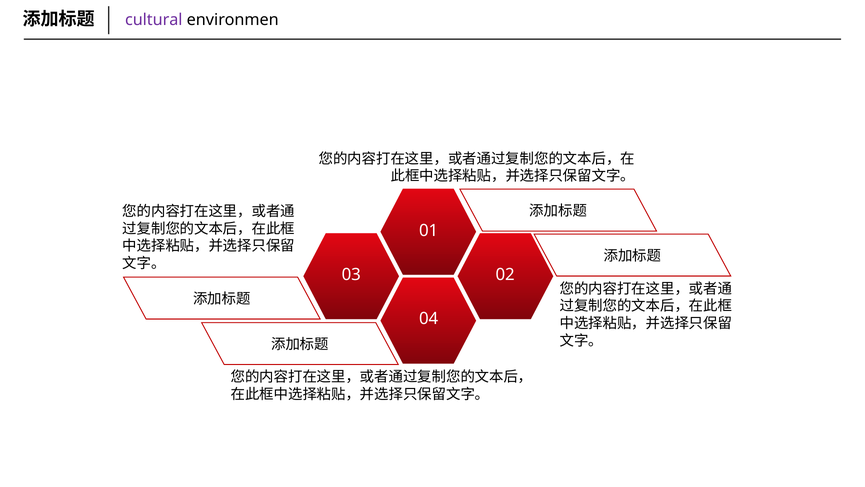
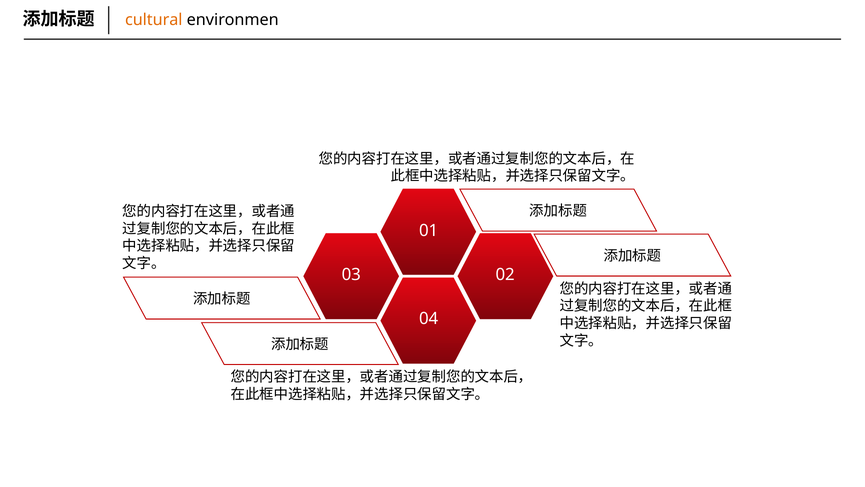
cultural colour: purple -> orange
